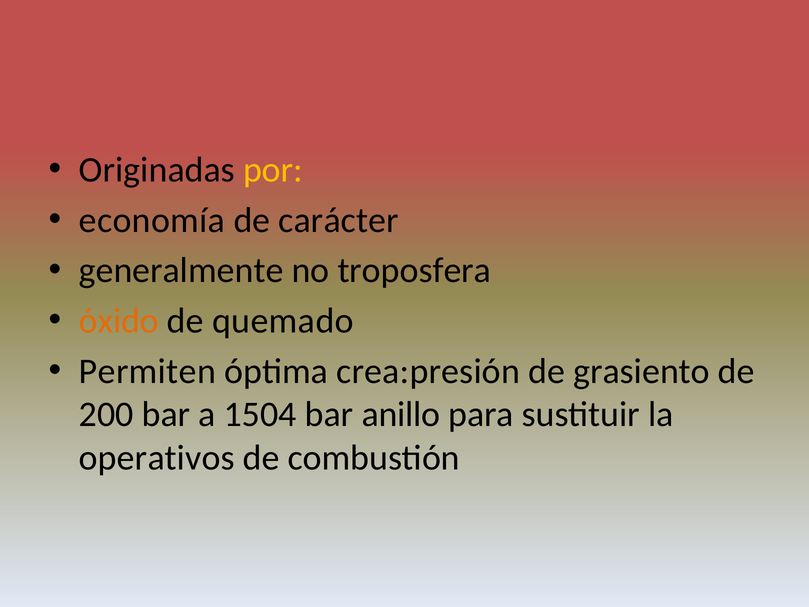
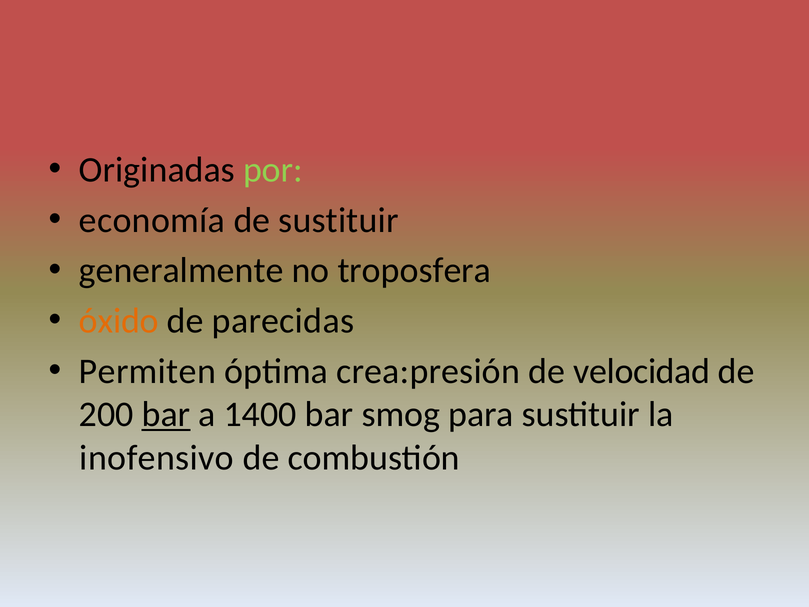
por colour: yellow -> light green
de carácter: carácter -> sustituir
quemado: quemado -> parecidas
grasiento: grasiento -> velocidad
bar at (166, 414) underline: none -> present
1504: 1504 -> 1400
anillo: anillo -> smog
operativos: operativos -> inofensivo
